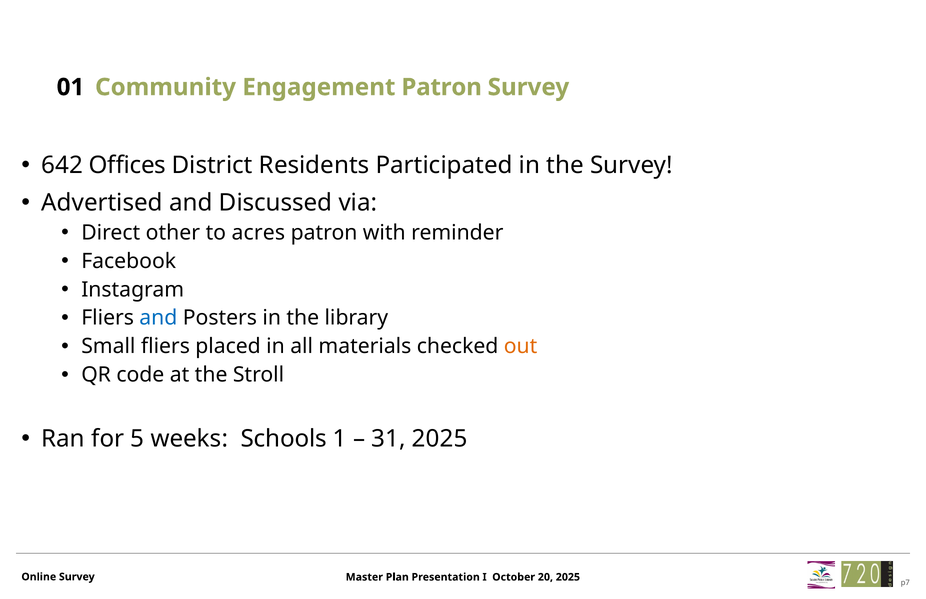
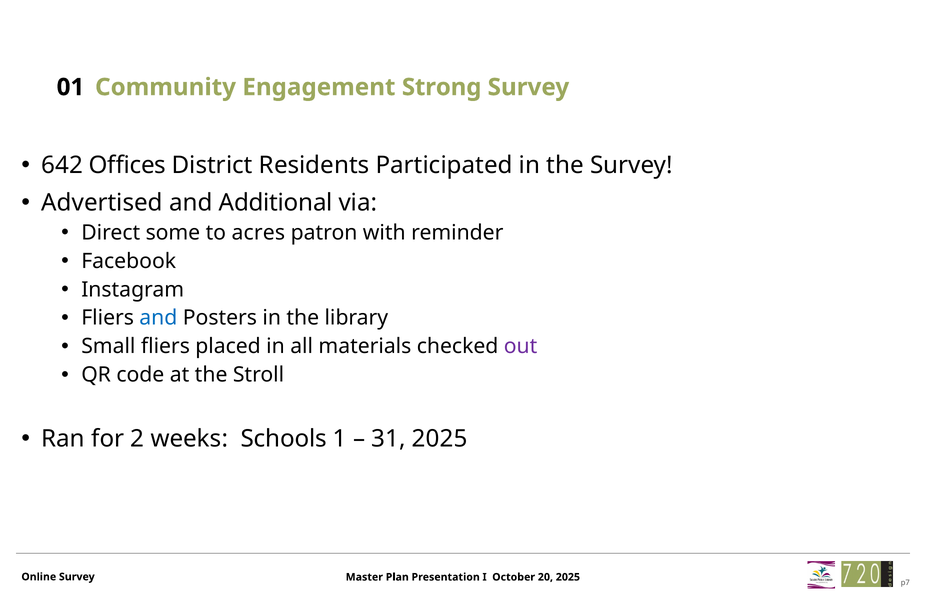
Engagement Patron: Patron -> Strong
Discussed: Discussed -> Additional
other: other -> some
out colour: orange -> purple
5: 5 -> 2
